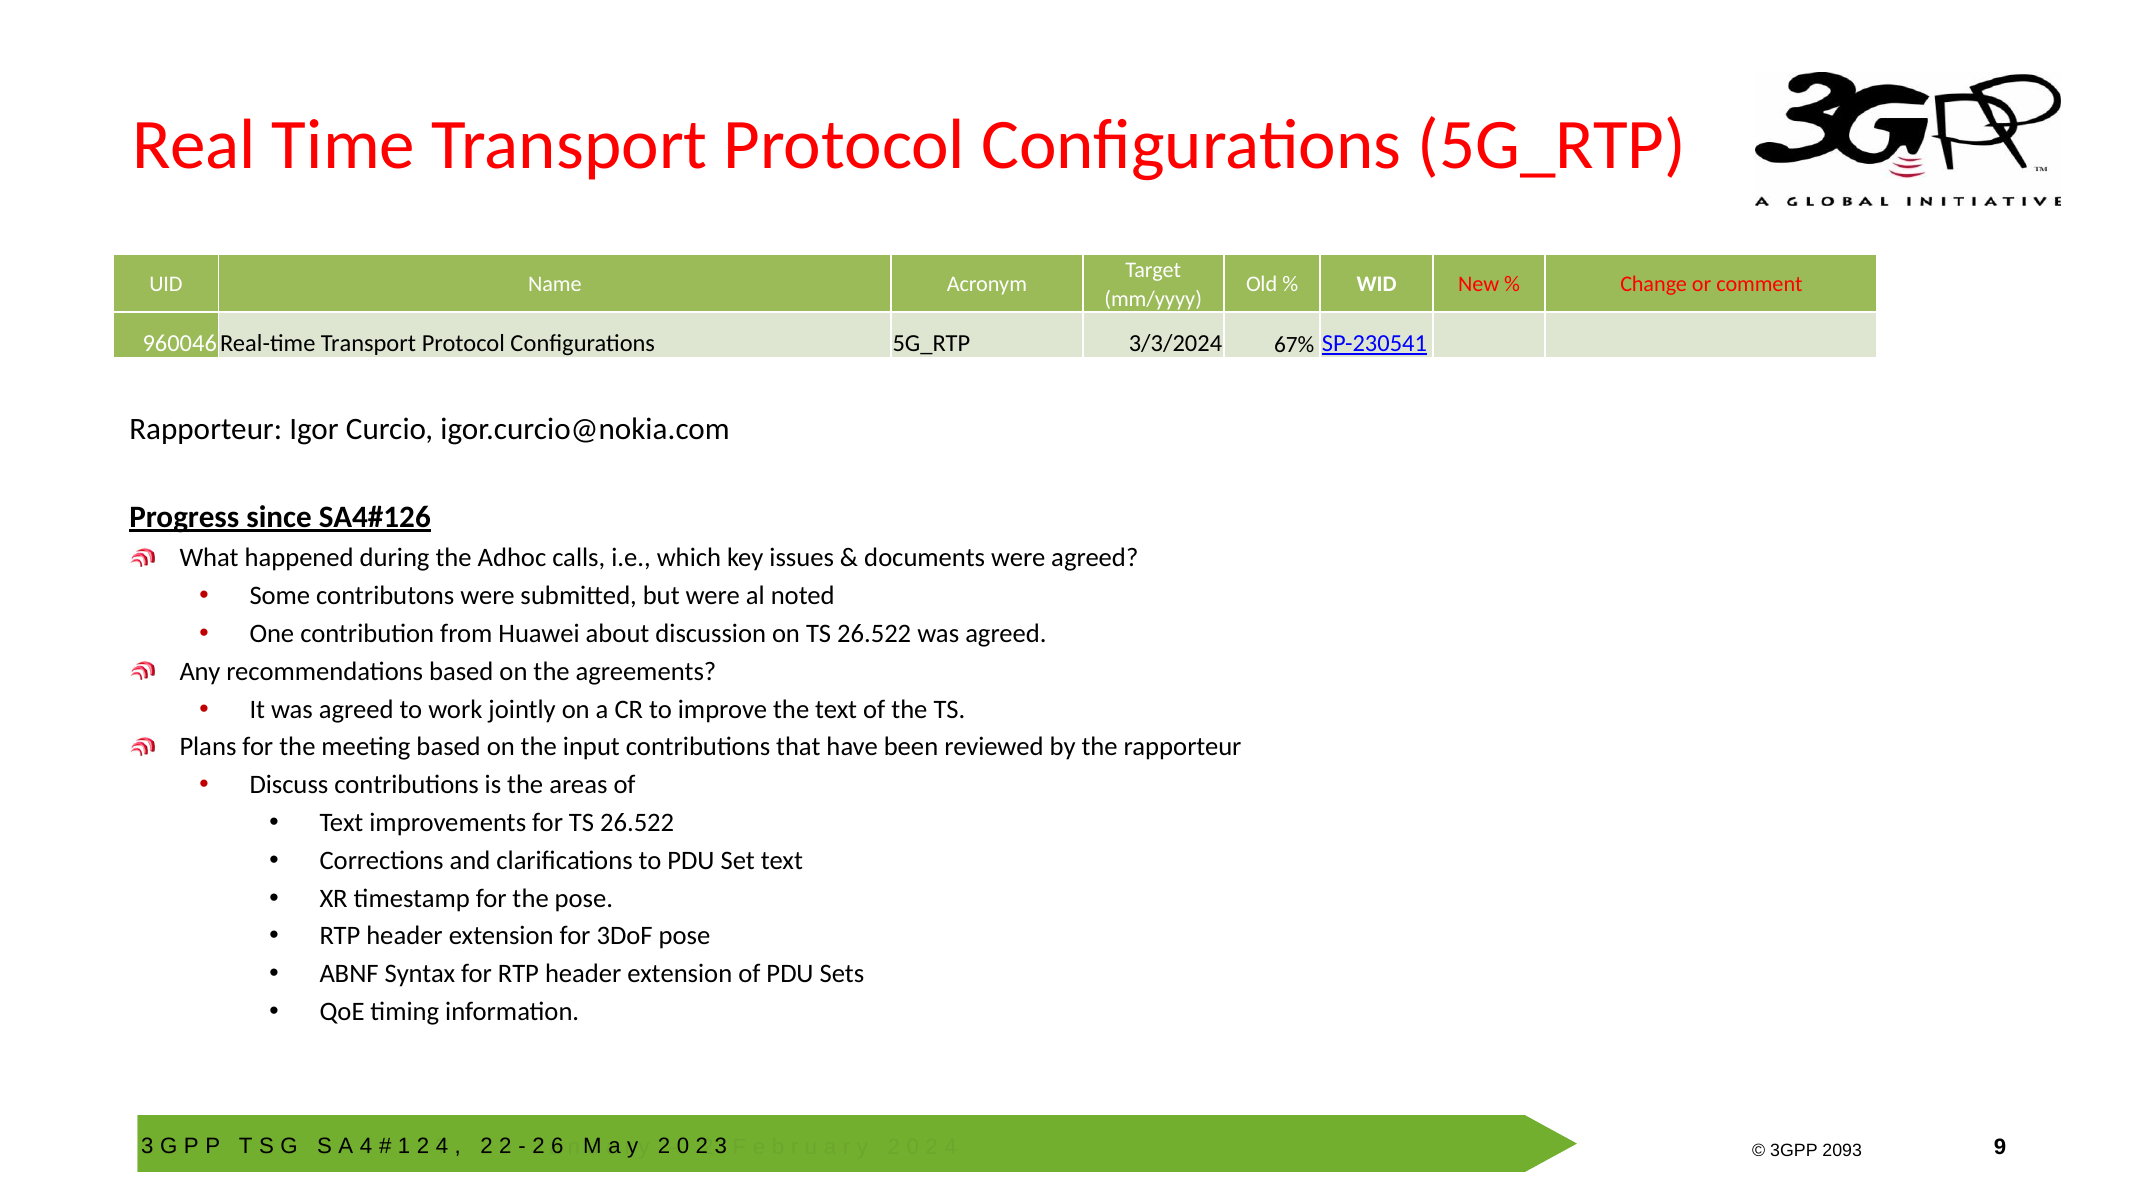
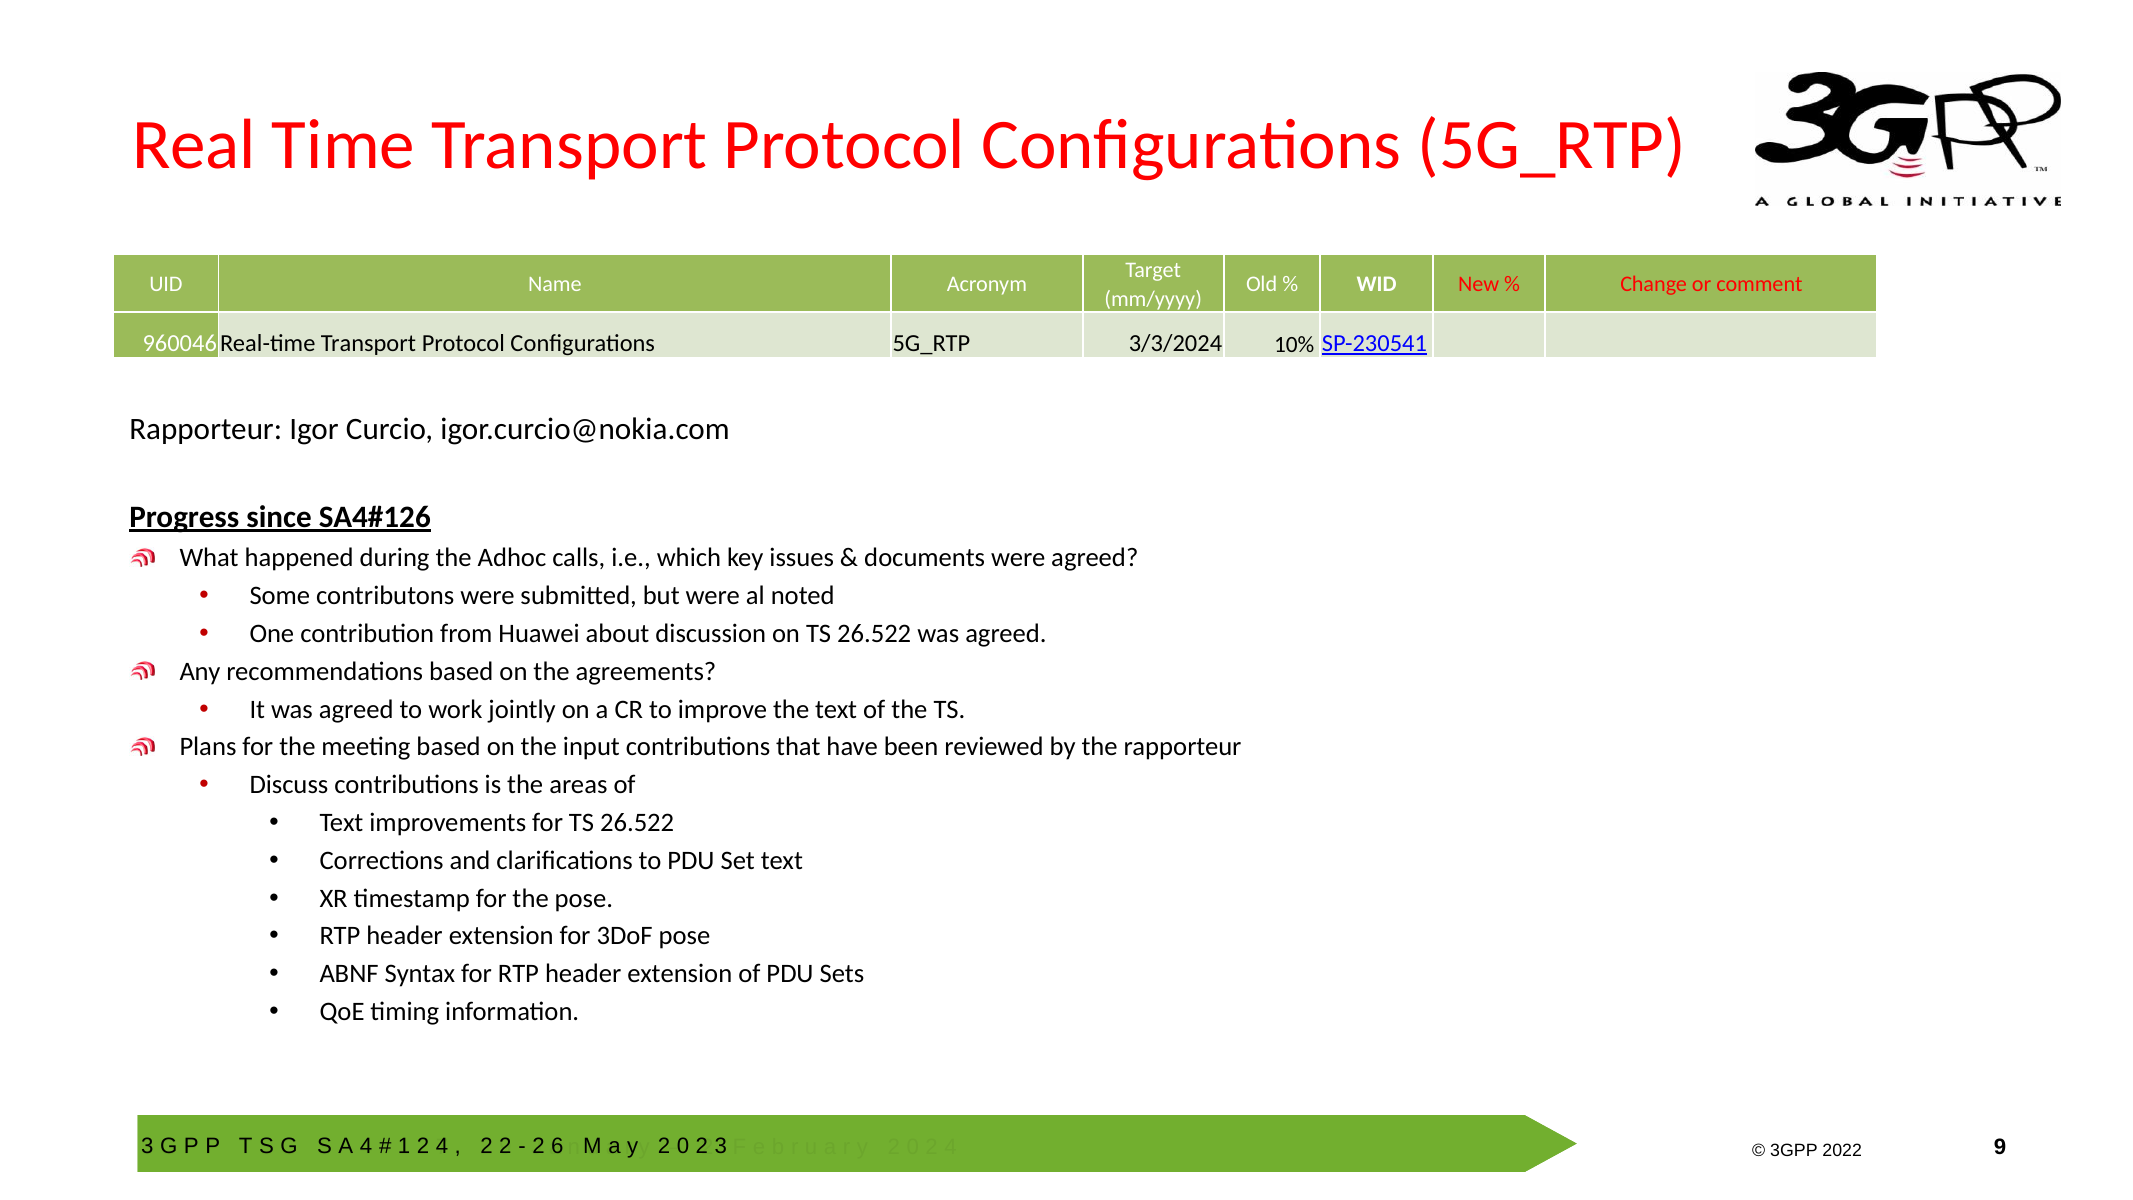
67%: 67% -> 10%
2093: 2093 -> 2022
